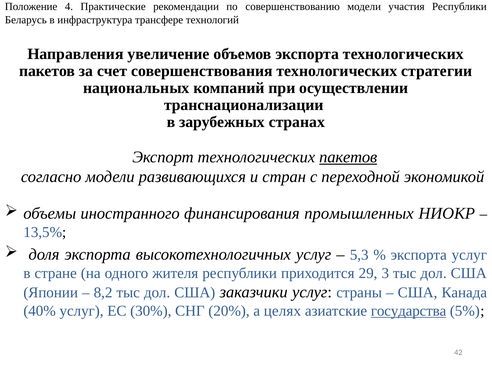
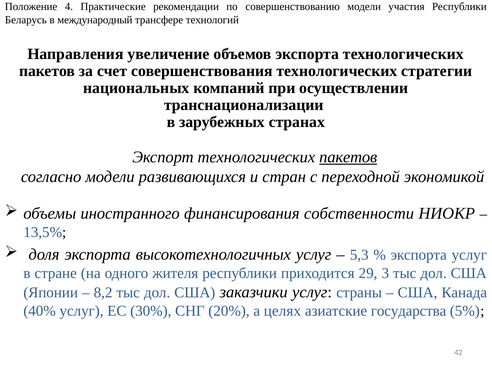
инфраструктура: инфраструктура -> международный
промышленных: промышленных -> собственности
государства underline: present -> none
